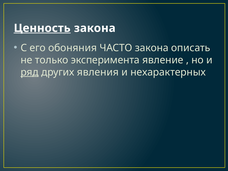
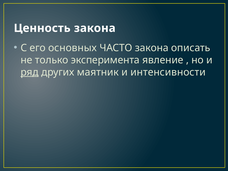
Ценность underline: present -> none
обоняния: обоняния -> основных
явления: явления -> маятник
нехарактерных: нехарактерных -> интенсивности
